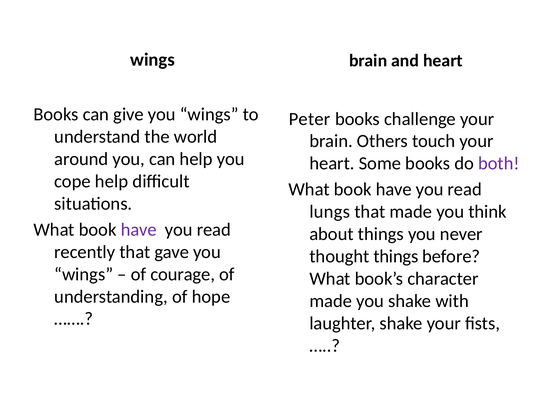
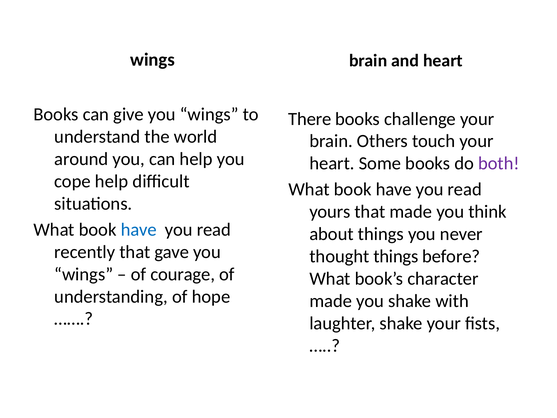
Peter: Peter -> There
lungs: lungs -> yours
have at (139, 230) colour: purple -> blue
